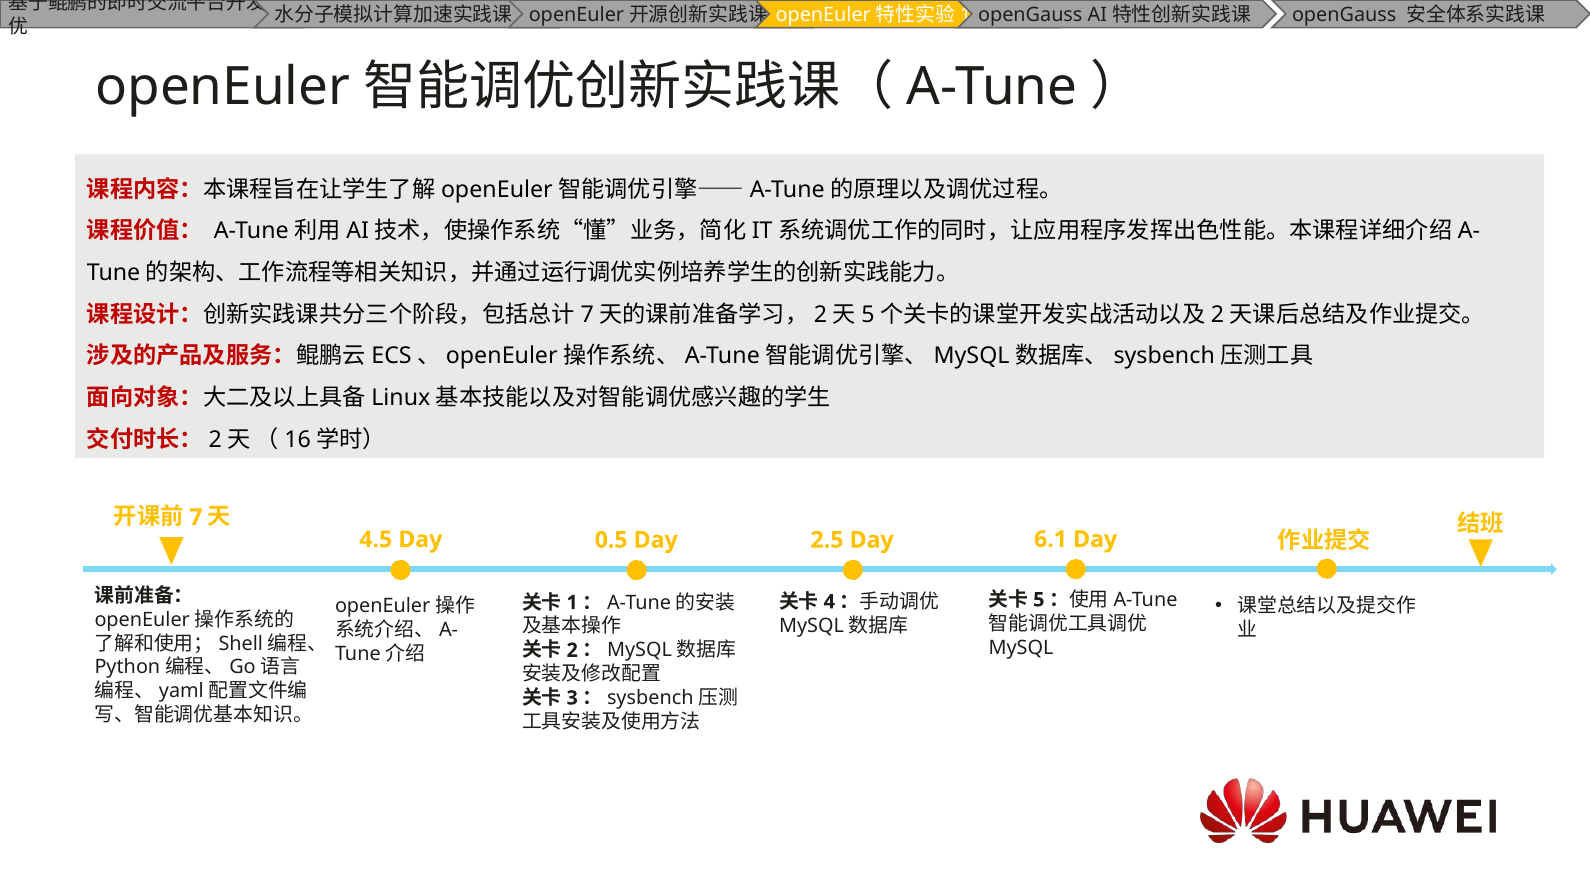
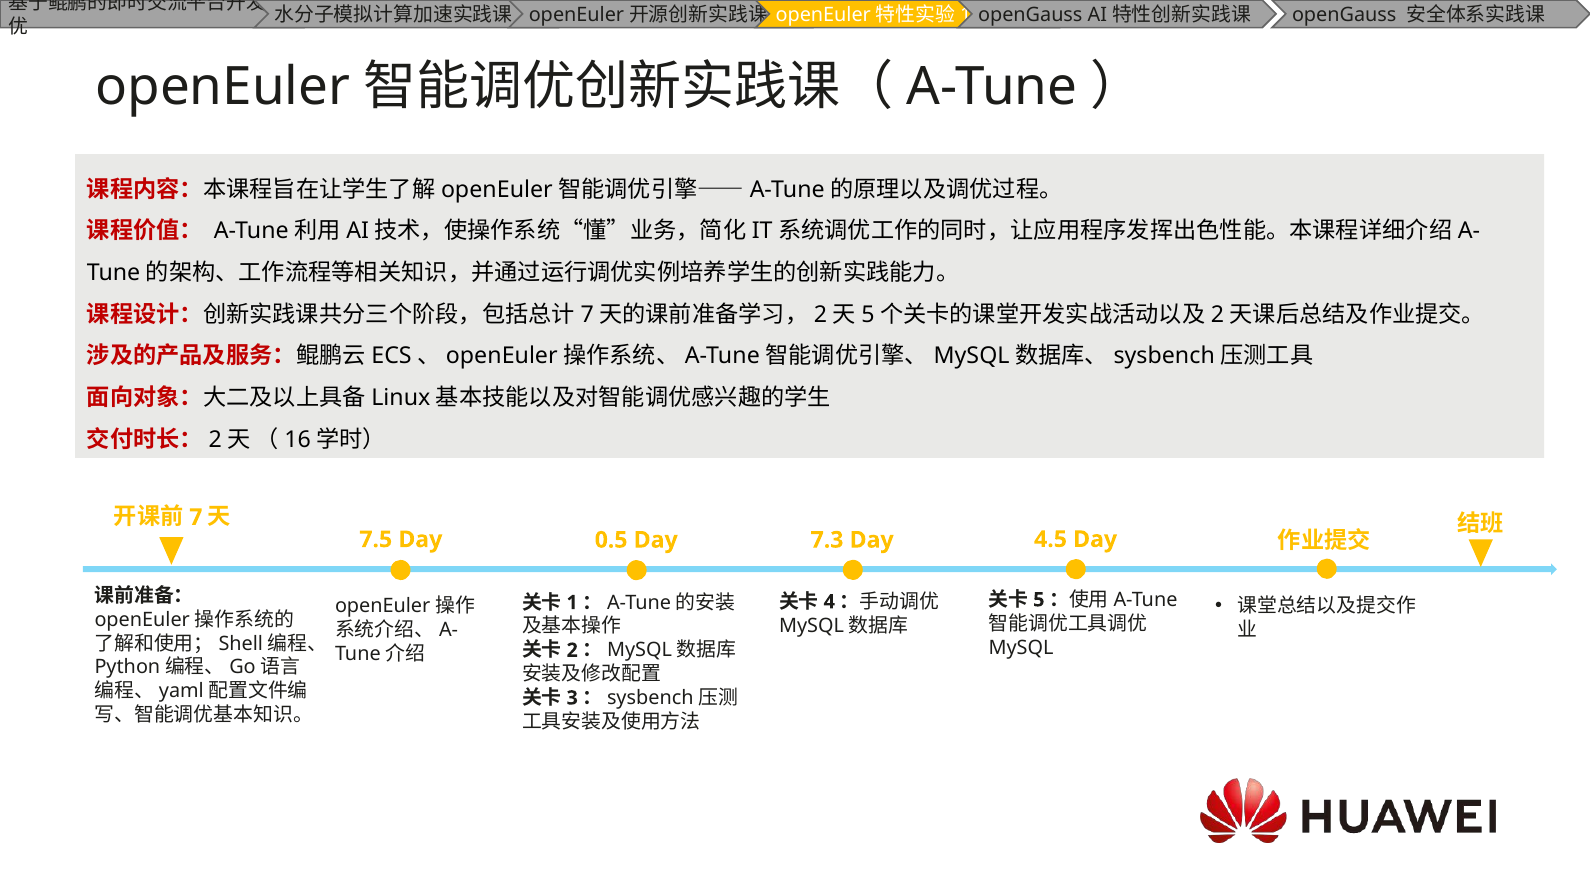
6.1: 6.1 -> 4.5
4.5: 4.5 -> 7.5
2.5: 2.5 -> 7.3
